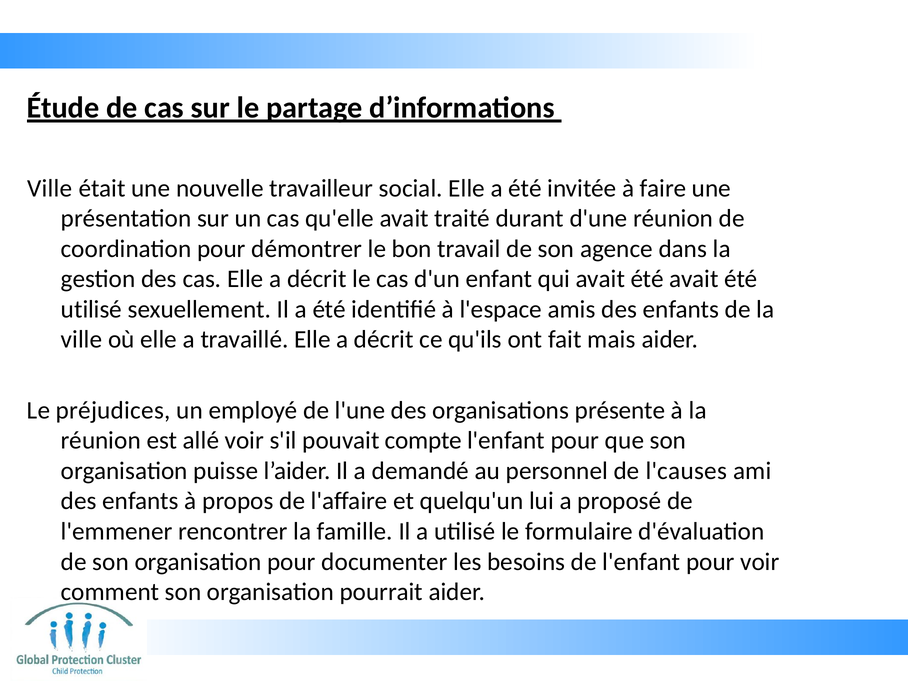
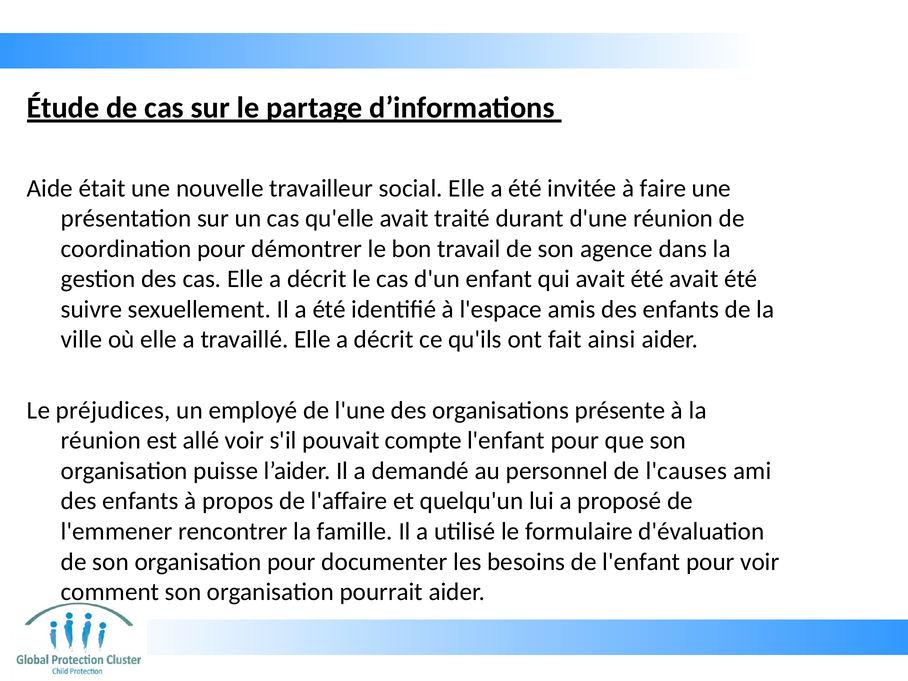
Ville at (50, 188): Ville -> Aide
utilisé at (92, 309): utilisé -> suivre
mais: mais -> ainsi
